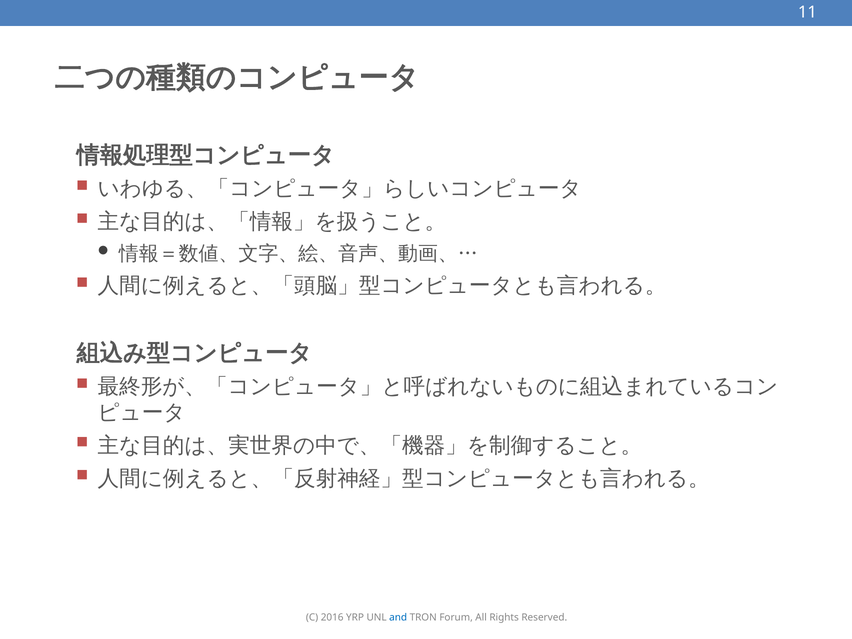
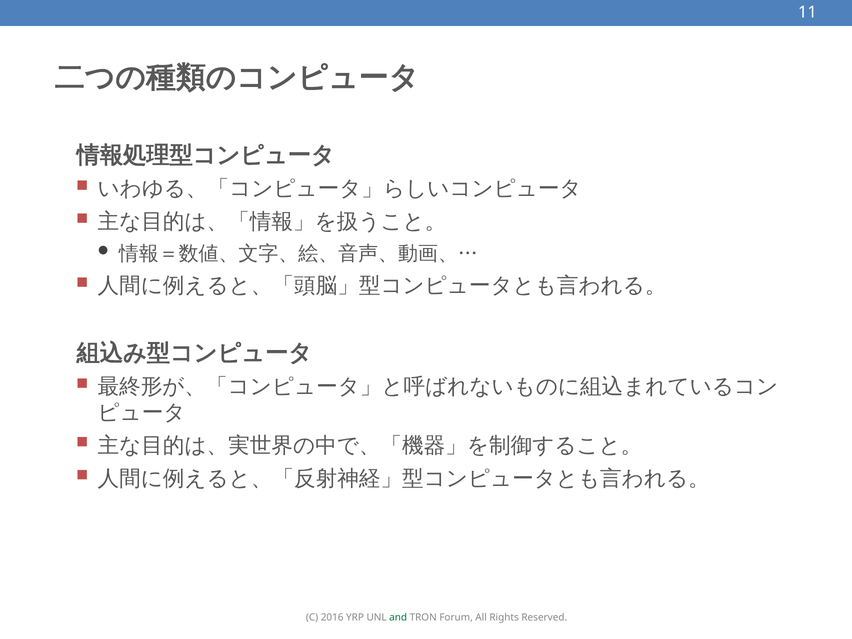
and colour: blue -> green
